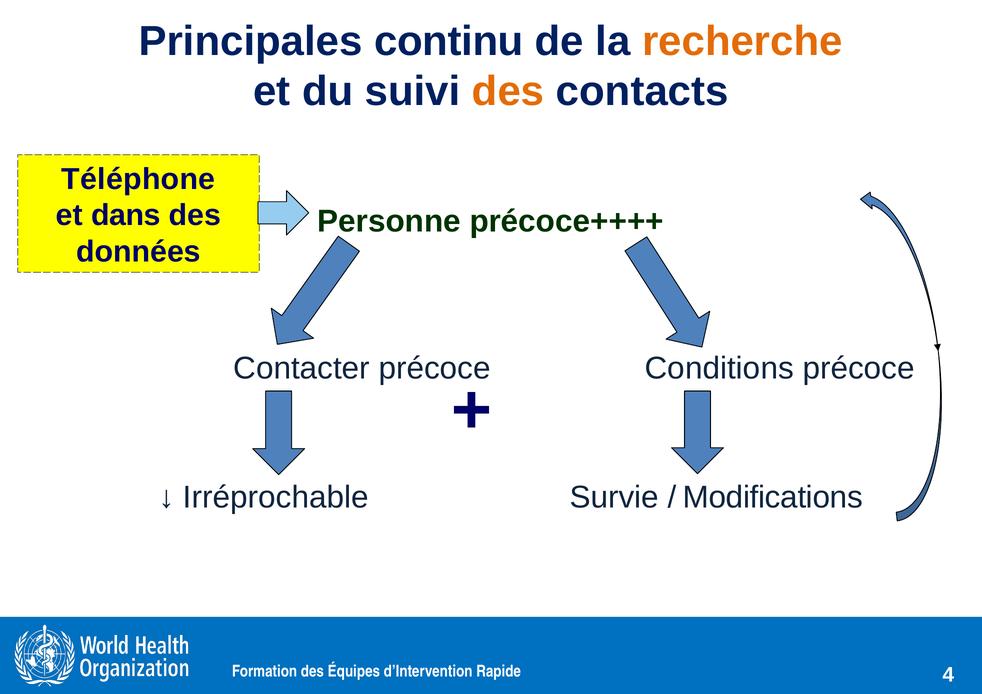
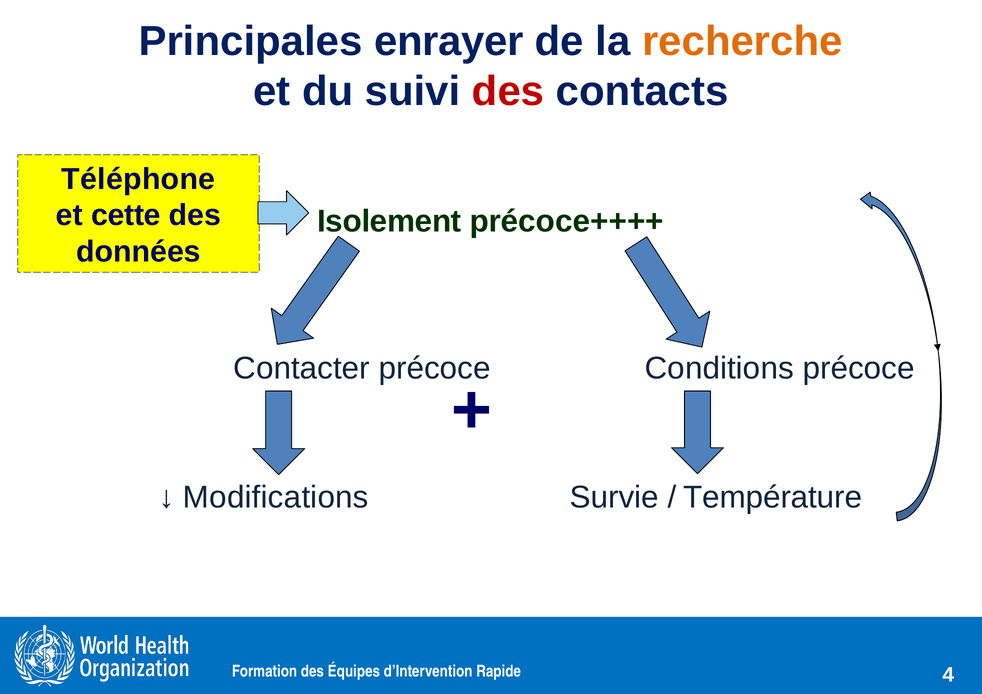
continu: continu -> enrayer
des at (508, 92) colour: orange -> red
dans: dans -> cette
Personne: Personne -> Isolement
Irréprochable: Irréprochable -> Modifications
Modifications: Modifications -> Température
